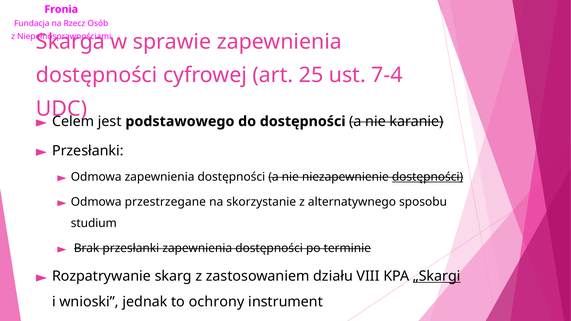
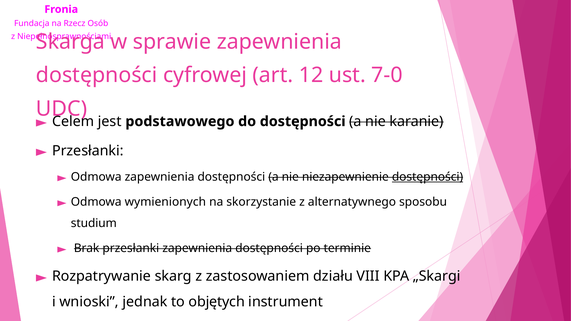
25: 25 -> 12
7-4: 7-4 -> 7-0
przestrzegane: przestrzegane -> wymienionych
„Skargi underline: present -> none
ochrony: ochrony -> objętych
